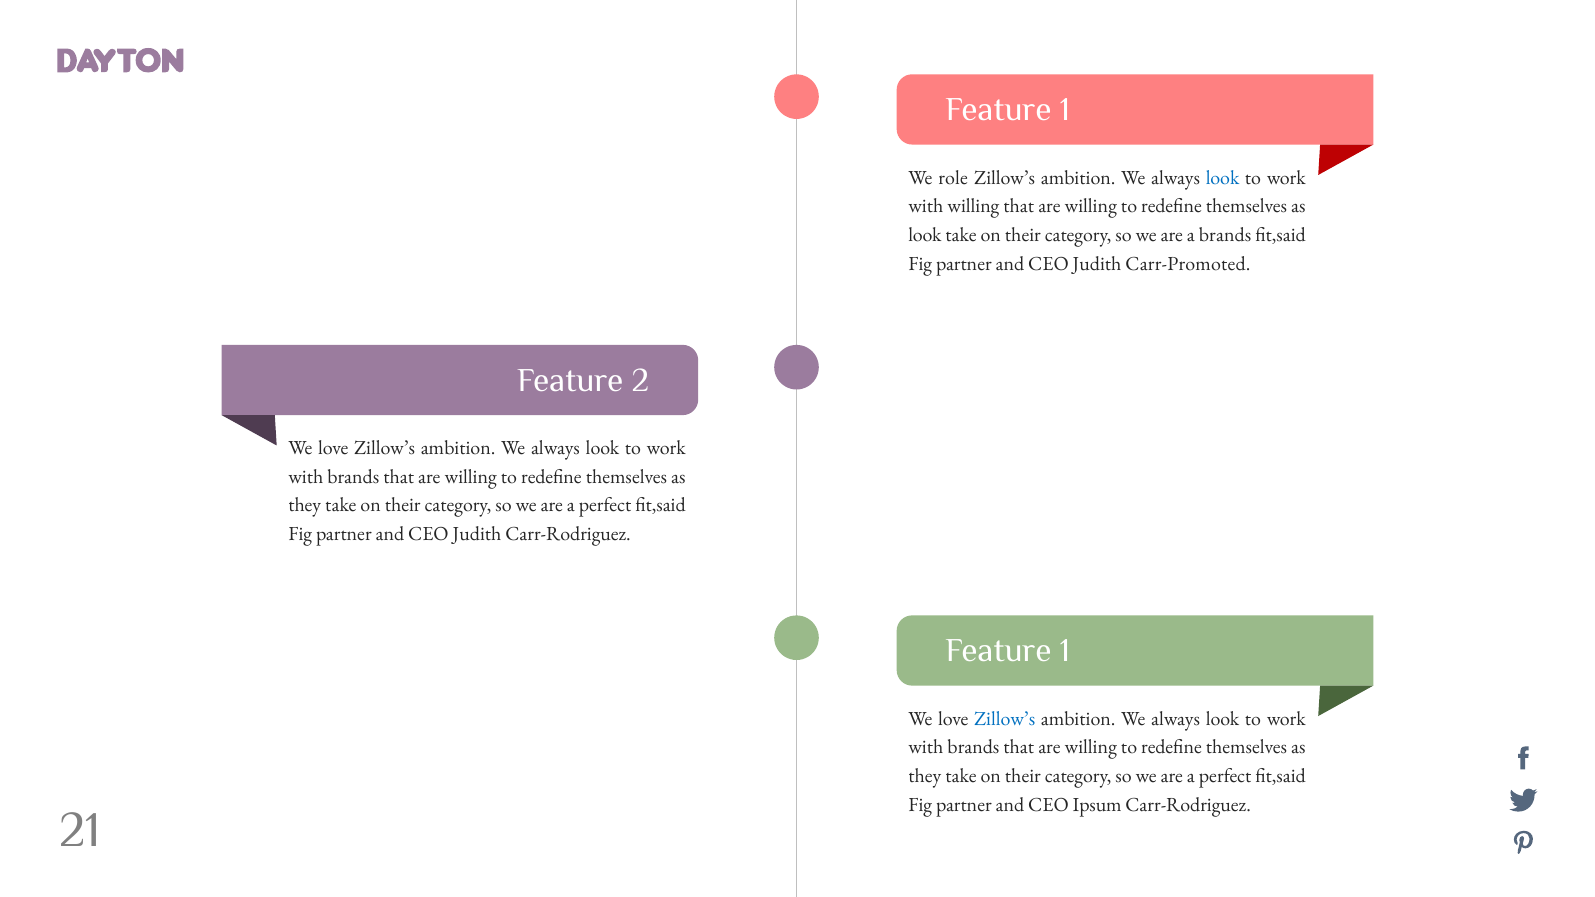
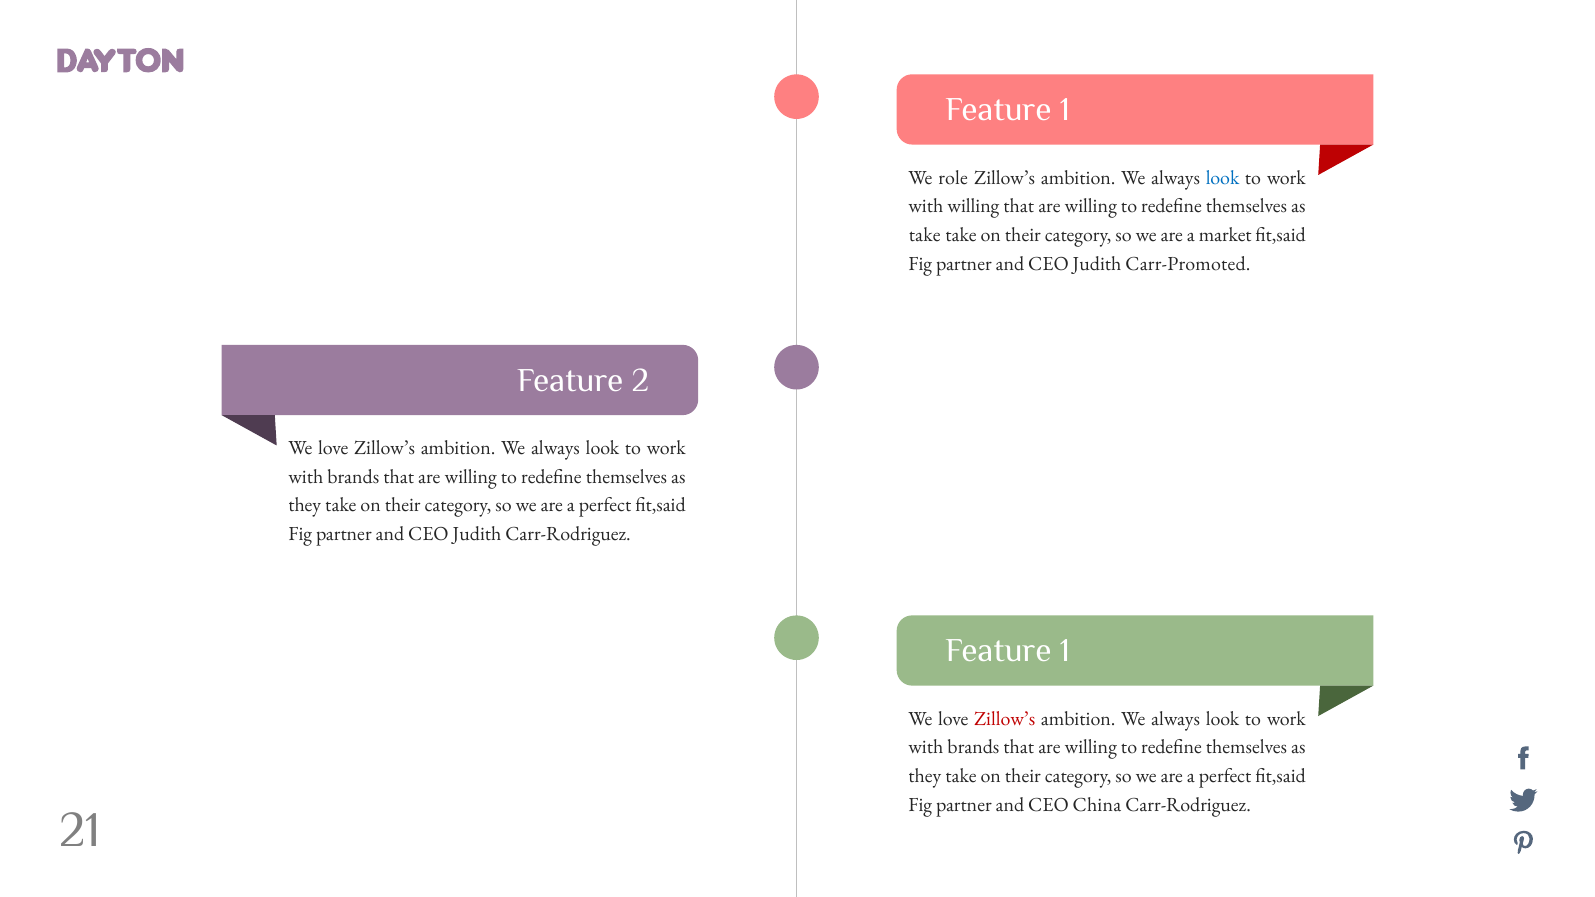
look at (925, 235): look -> take
a brands: brands -> market
Zillow’s at (1005, 719) colour: blue -> red
Ipsum: Ipsum -> China
